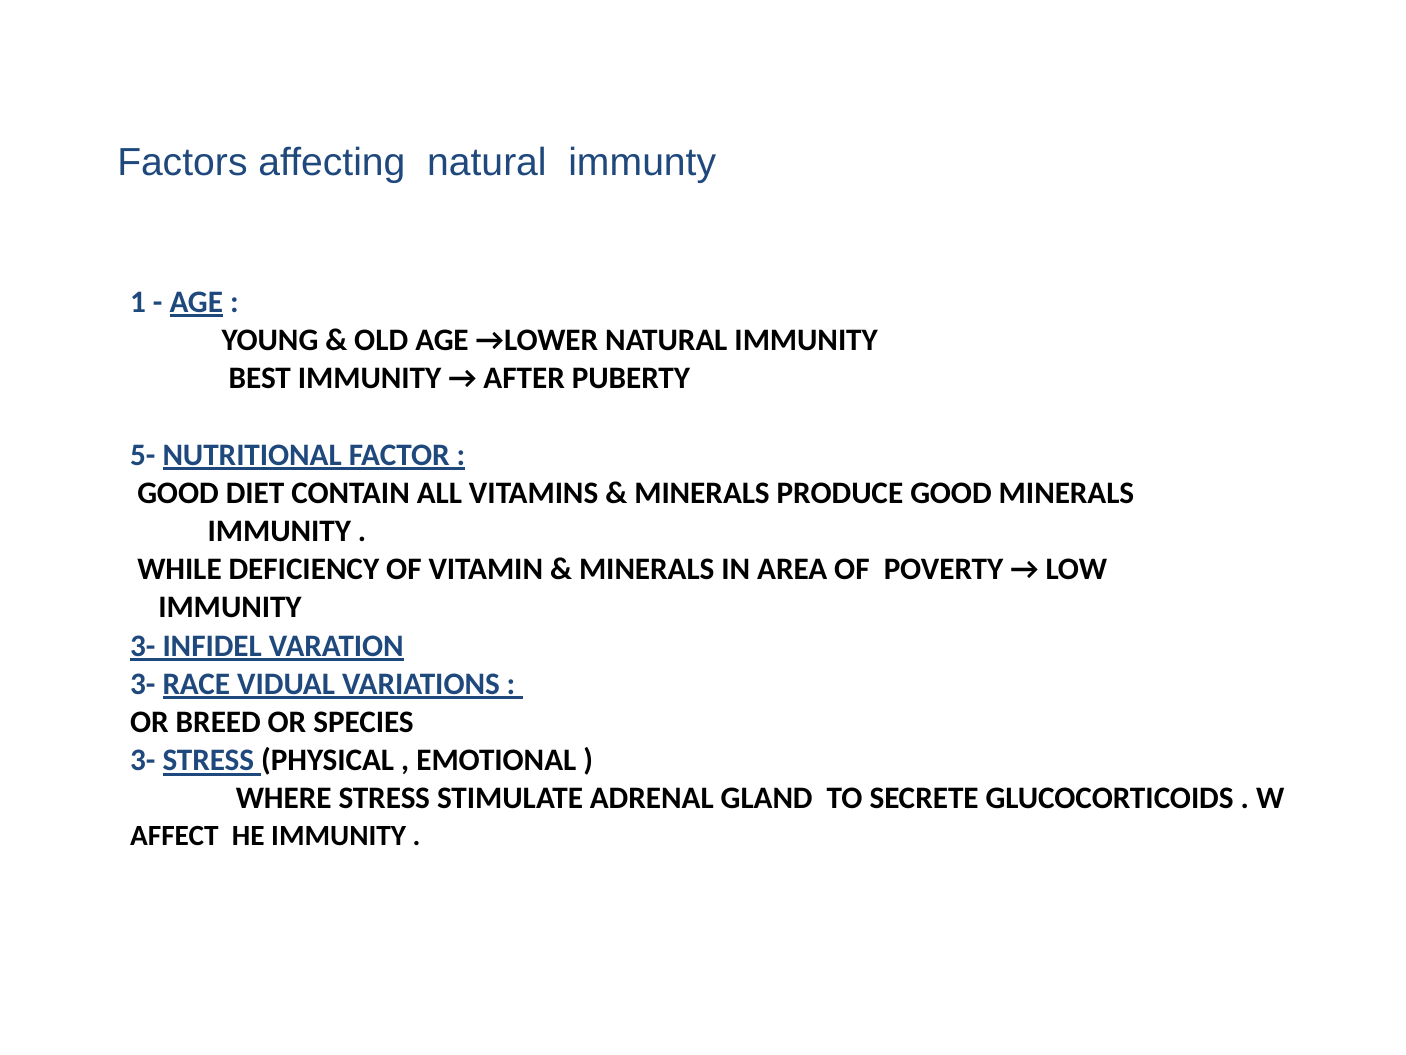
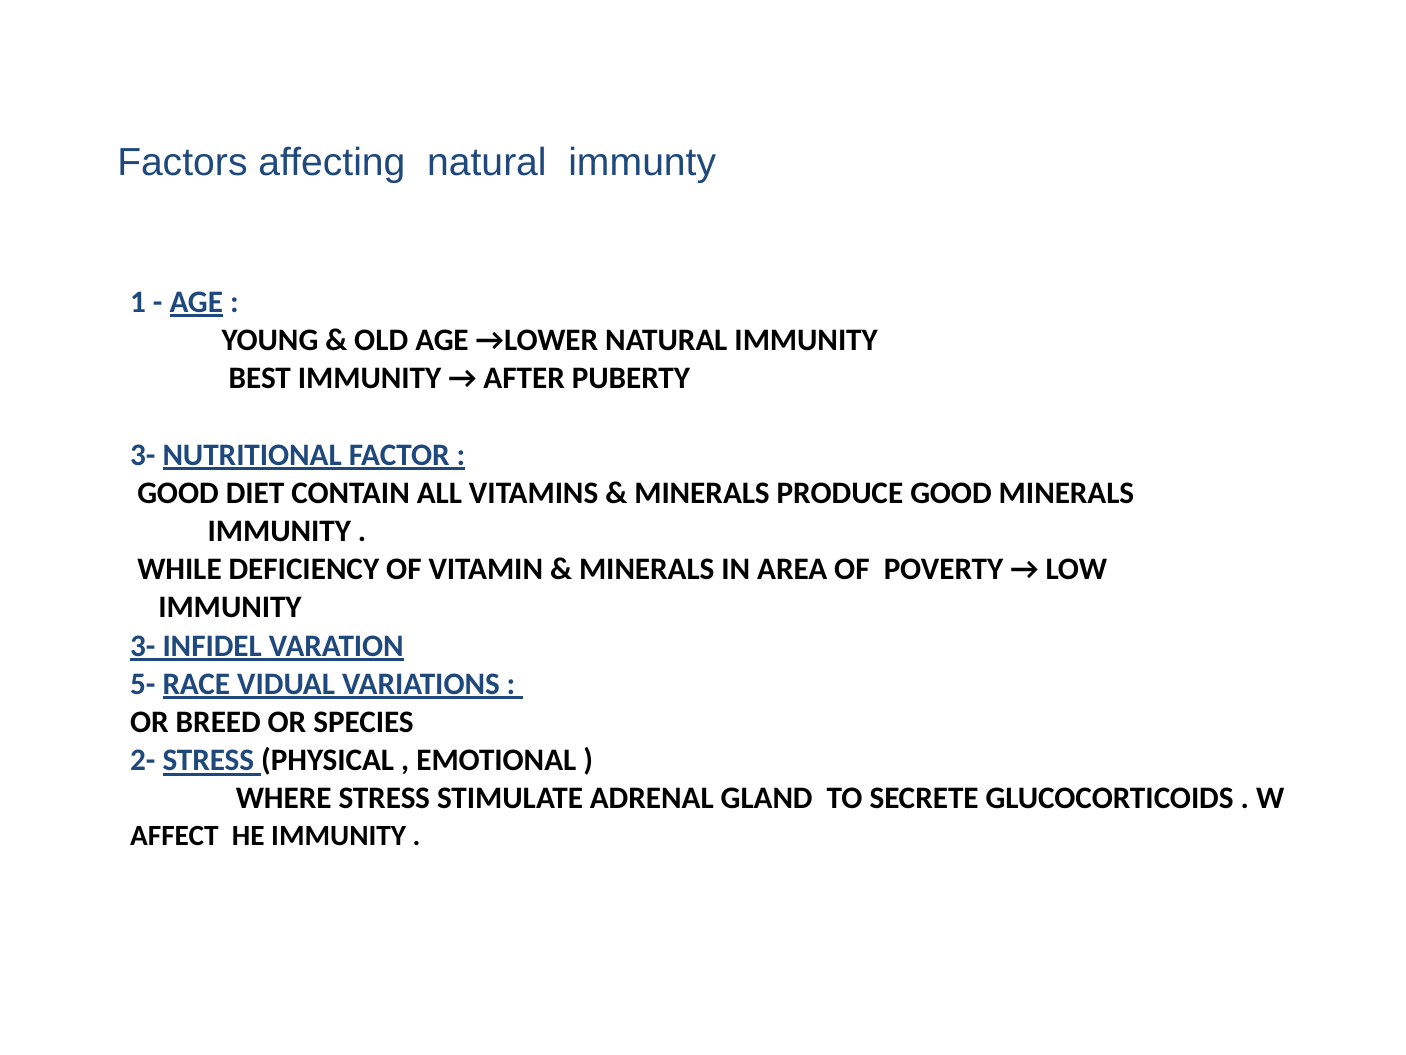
5- at (143, 455): 5- -> 3-
3- at (143, 684): 3- -> 5-
3- at (143, 760): 3- -> 2-
